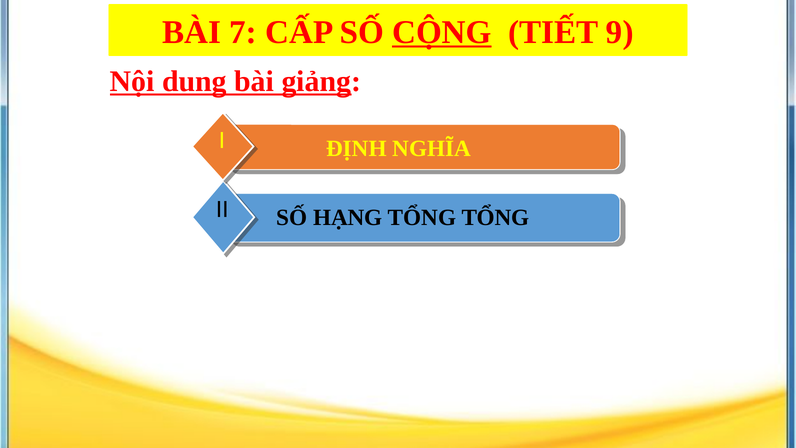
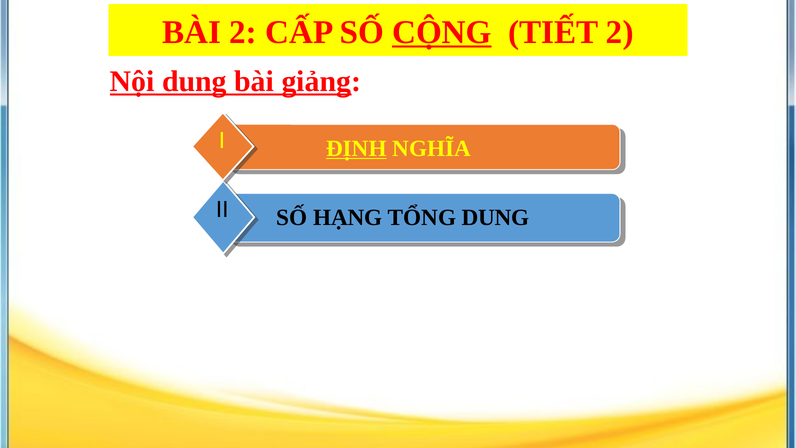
BÀI 7: 7 -> 2
TIẾT 9: 9 -> 2
ĐỊNH underline: none -> present
TỔNG TỔNG: TỔNG -> DUNG
